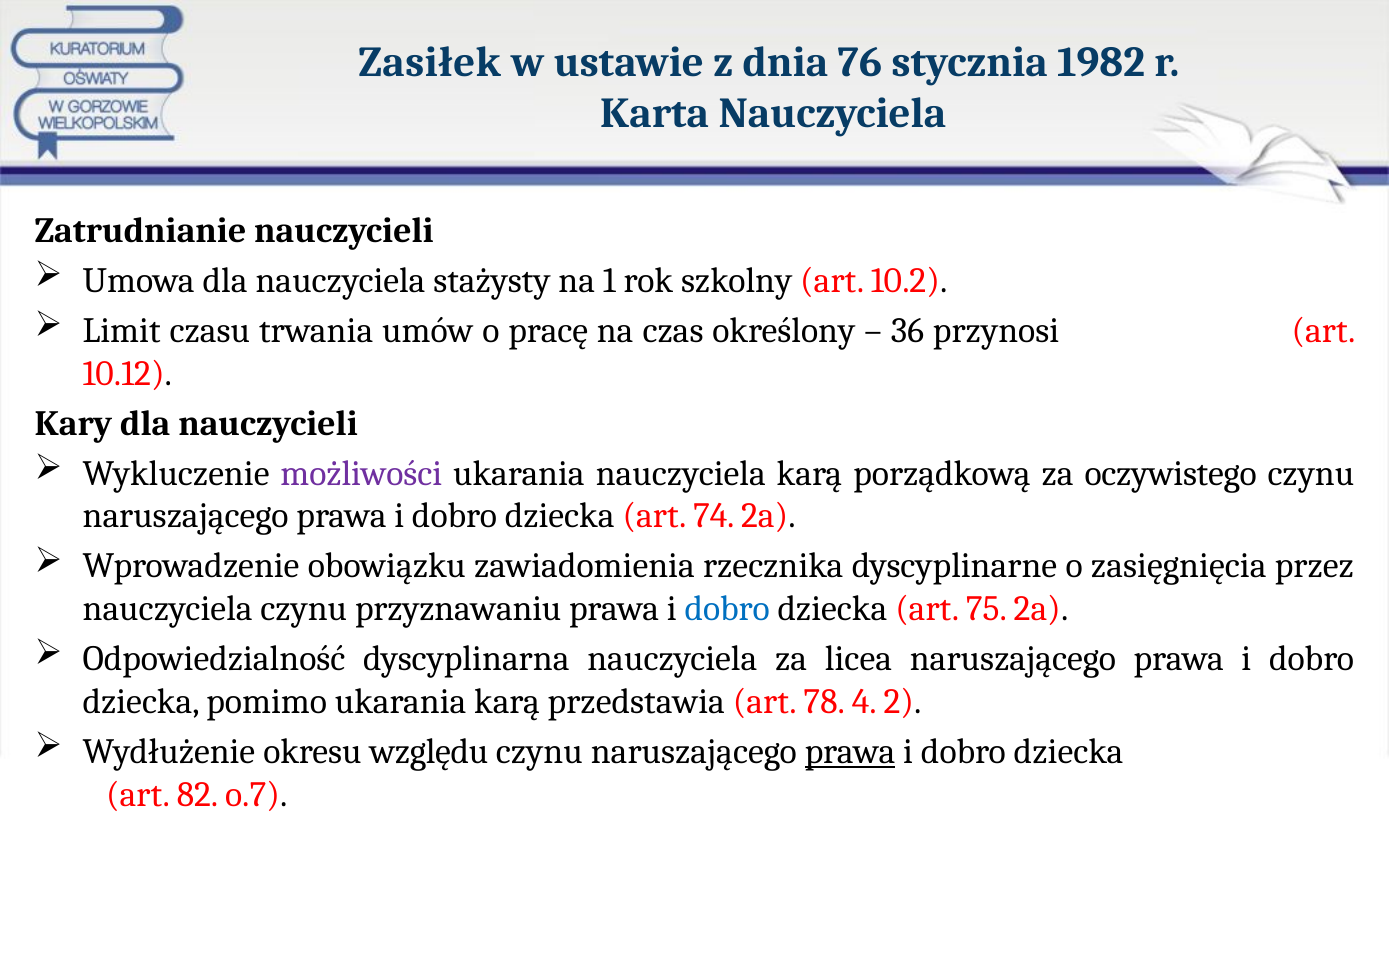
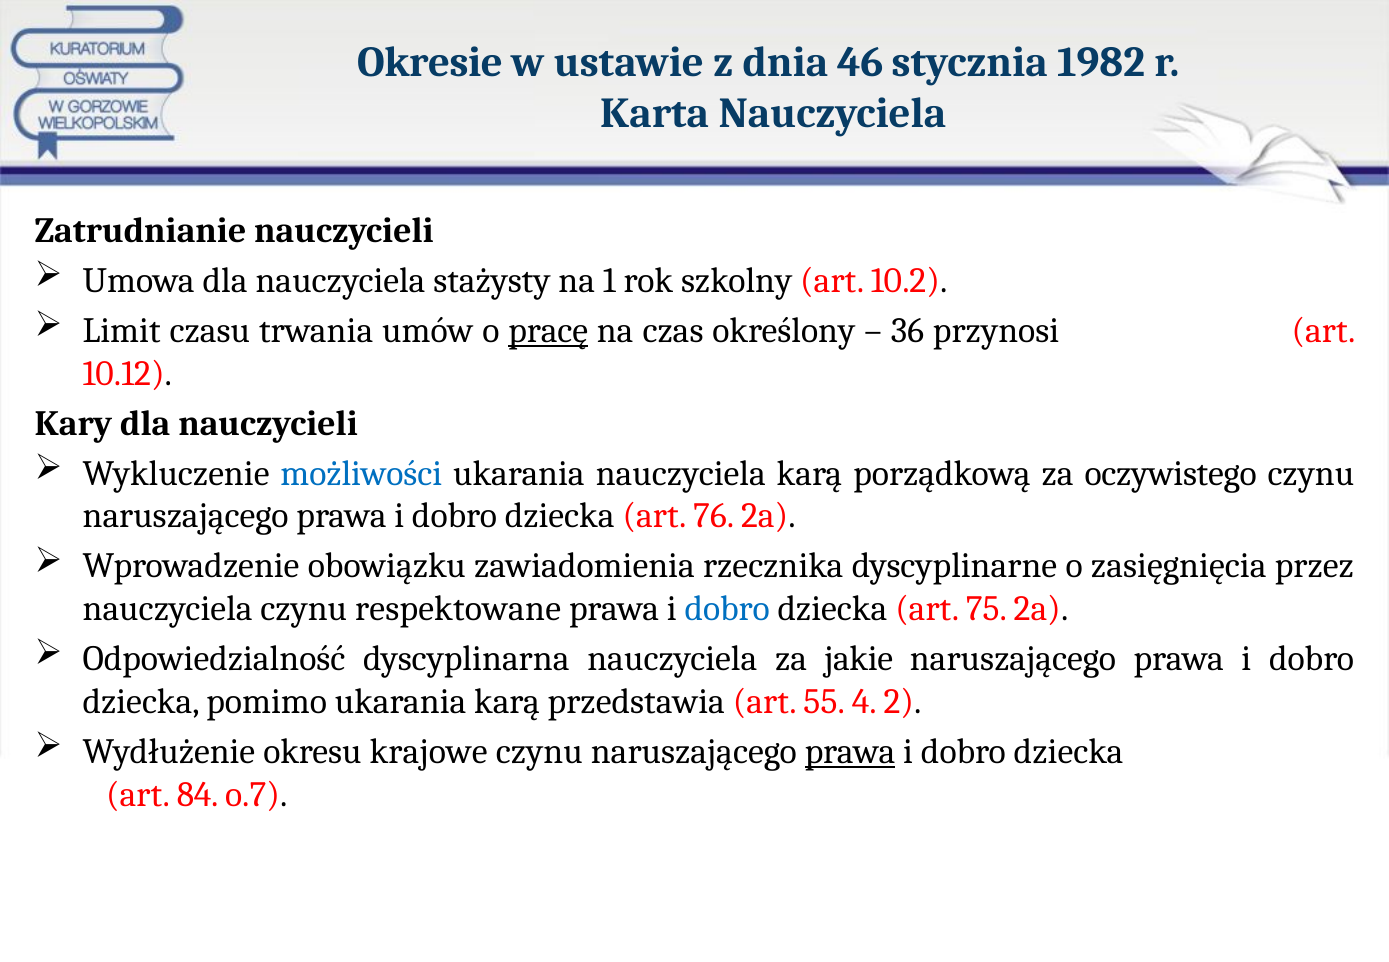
Zasiłek: Zasiłek -> Okresie
76: 76 -> 46
pracę underline: none -> present
możliwości colour: purple -> blue
74: 74 -> 76
przyznawaniu: przyznawaniu -> respektowane
licea: licea -> jakie
78: 78 -> 55
względu: względu -> krajowe
82: 82 -> 84
